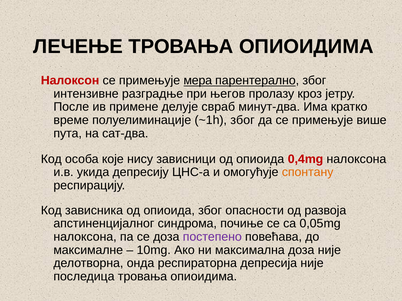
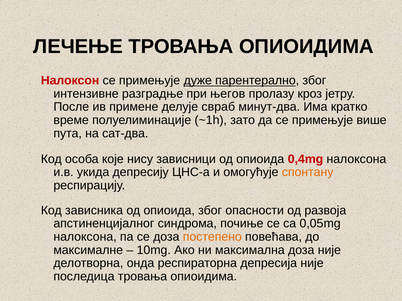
мера: мера -> дуже
~1h због: због -> зато
постепено colour: purple -> orange
